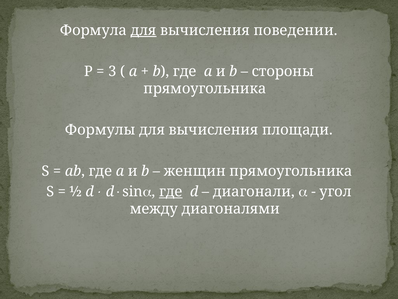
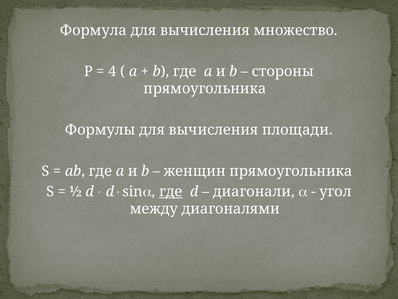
для at (143, 30) underline: present -> none
поведении: поведении -> множество
3: 3 -> 4
